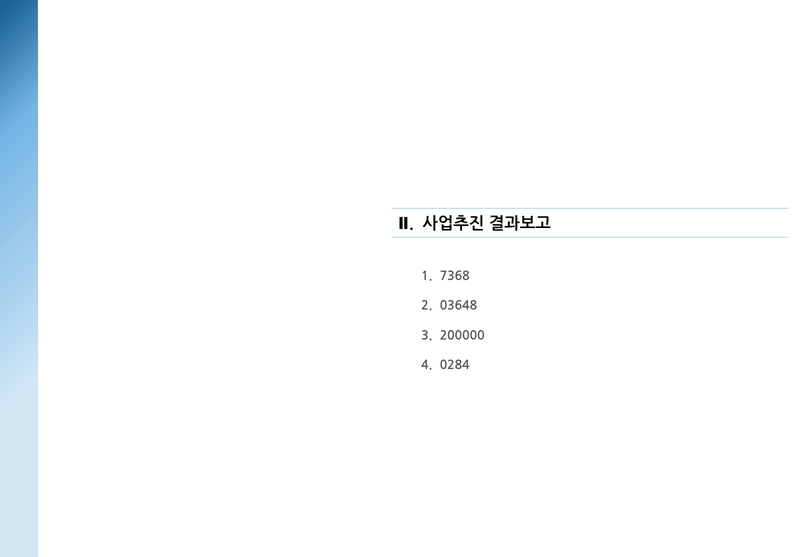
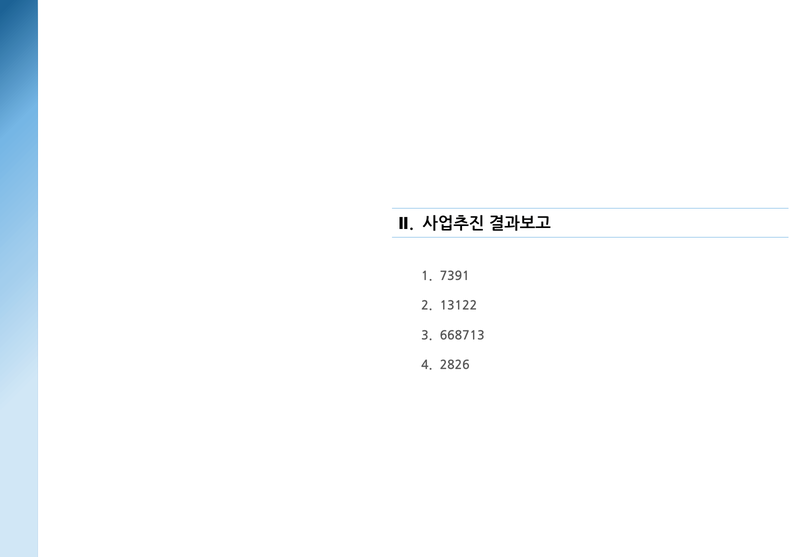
7368: 7368 -> 7391
03648: 03648 -> 13122
200000: 200000 -> 668713
0284: 0284 -> 2826
